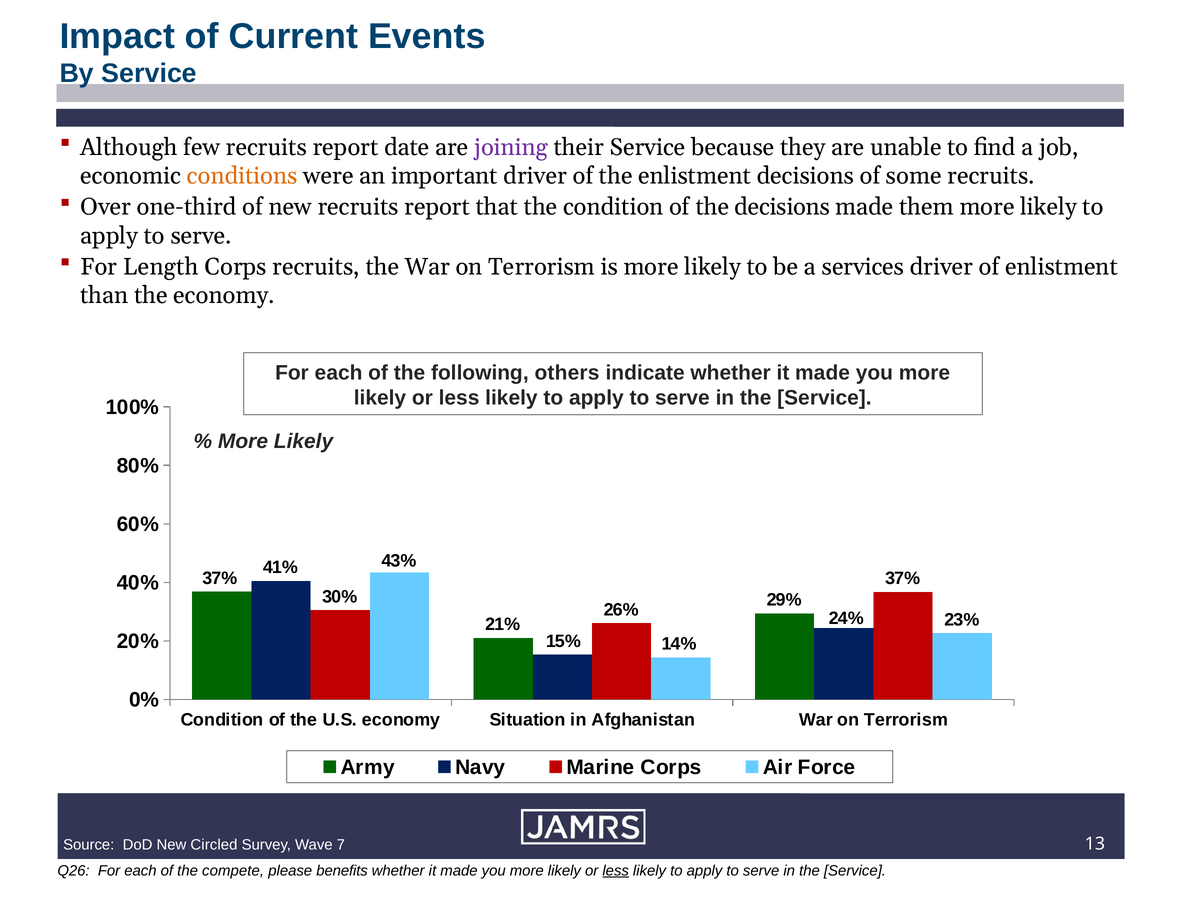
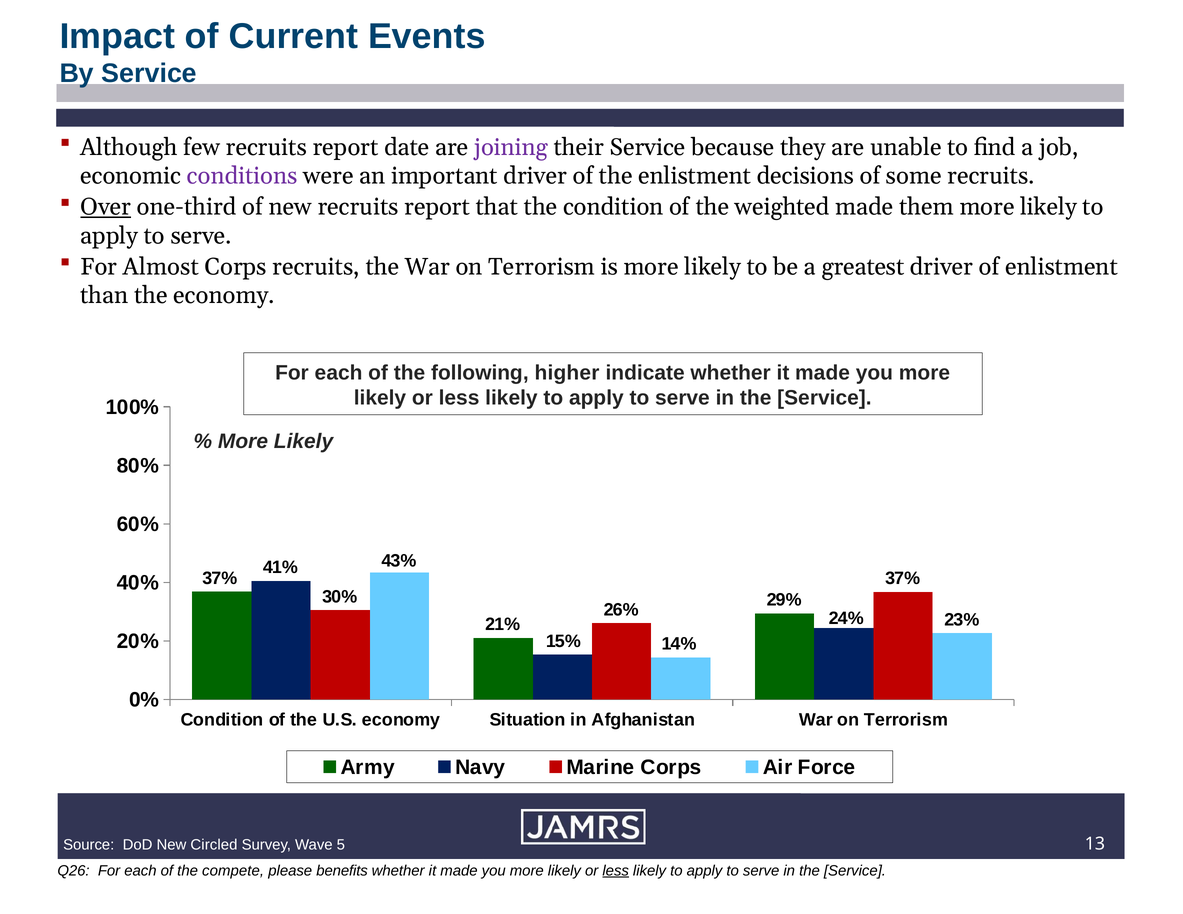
conditions colour: orange -> purple
Over underline: none -> present
the decisions: decisions -> weighted
Length: Length -> Almost
services: services -> greatest
others: others -> higher
7: 7 -> 5
